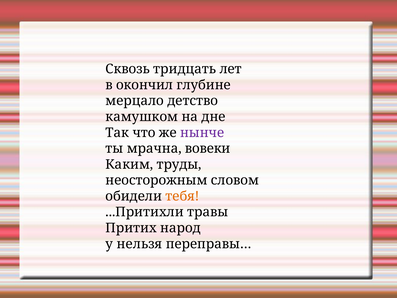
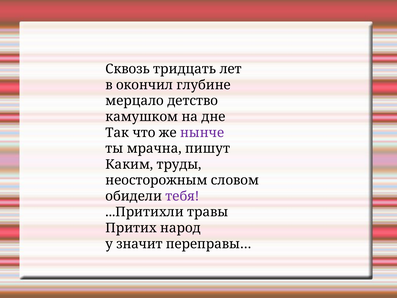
вовеки: вовеки -> пишут
тебя colour: orange -> purple
нельзя: нельзя -> значит
